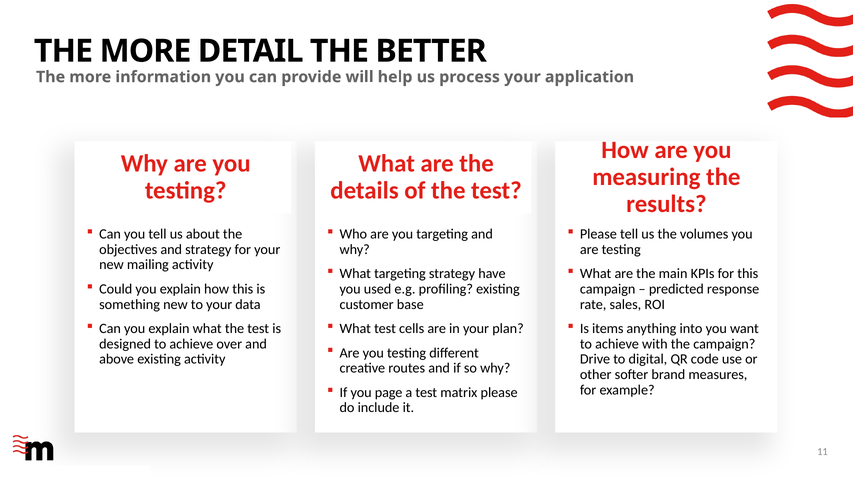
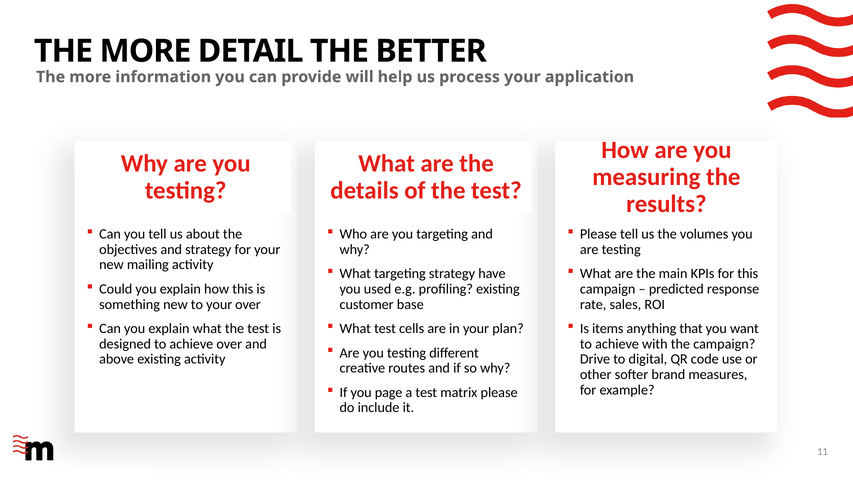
your data: data -> over
into: into -> that
